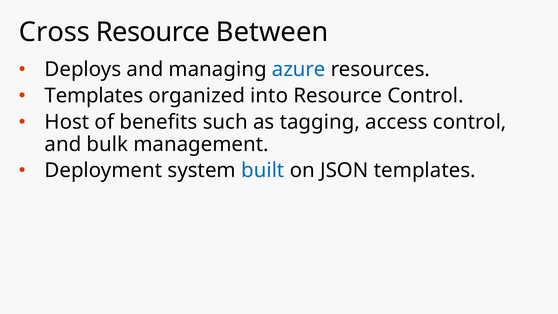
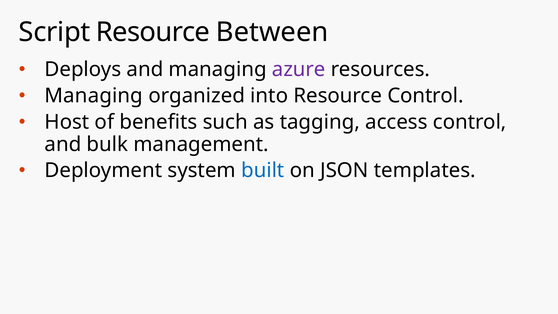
Cross: Cross -> Script
azure colour: blue -> purple
Templates at (94, 96): Templates -> Managing
